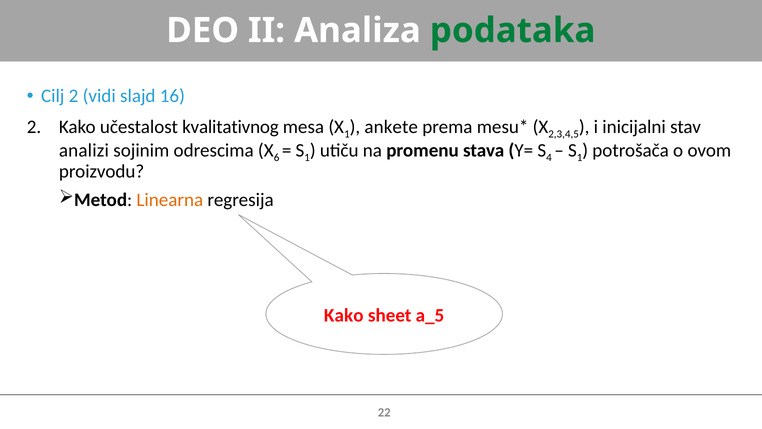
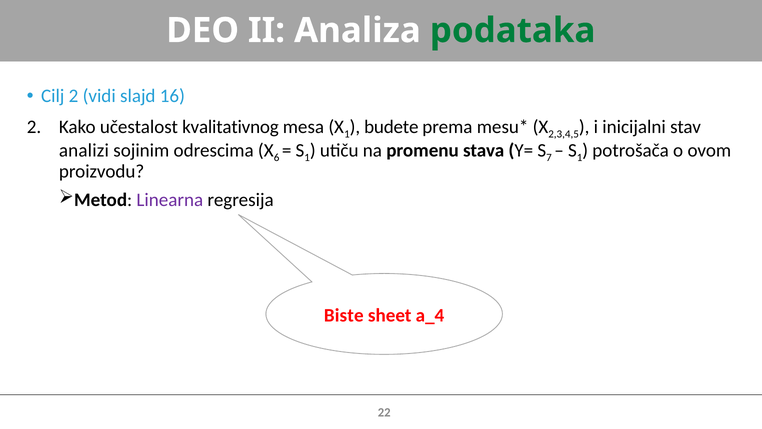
ankete: ankete -> budete
4: 4 -> 7
Linearna colour: orange -> purple
Kako at (344, 315): Kako -> Biste
a_5: a_5 -> a_4
